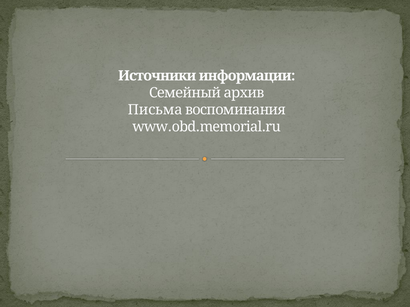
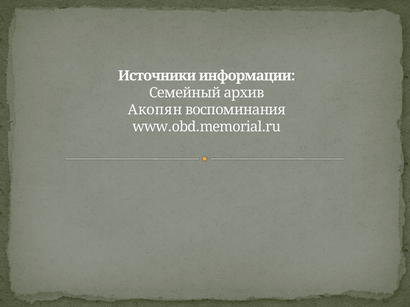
Письма: Письма -> Акопян
